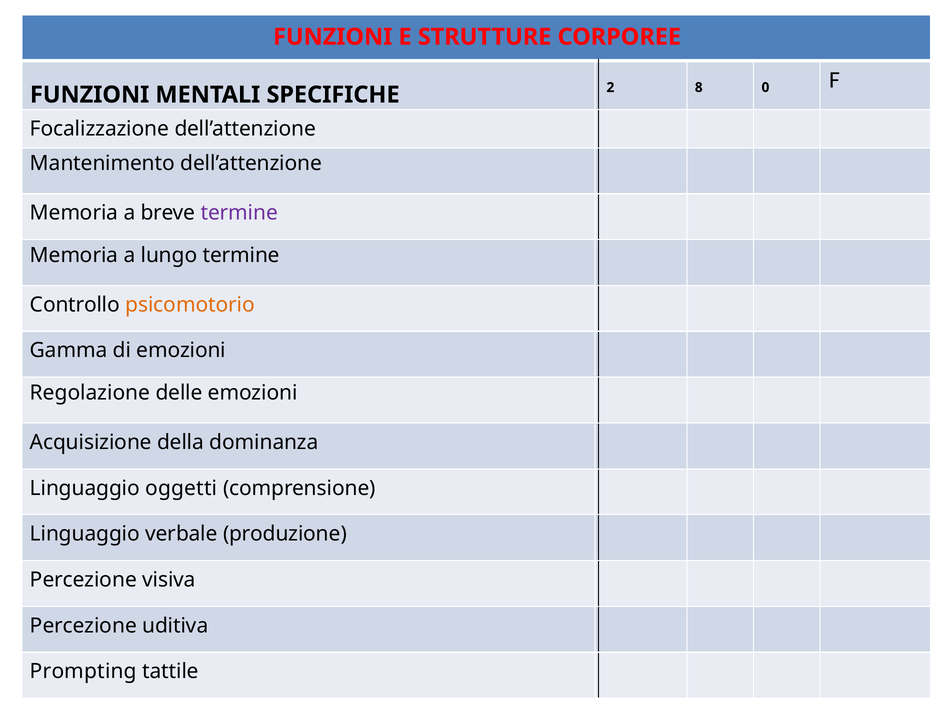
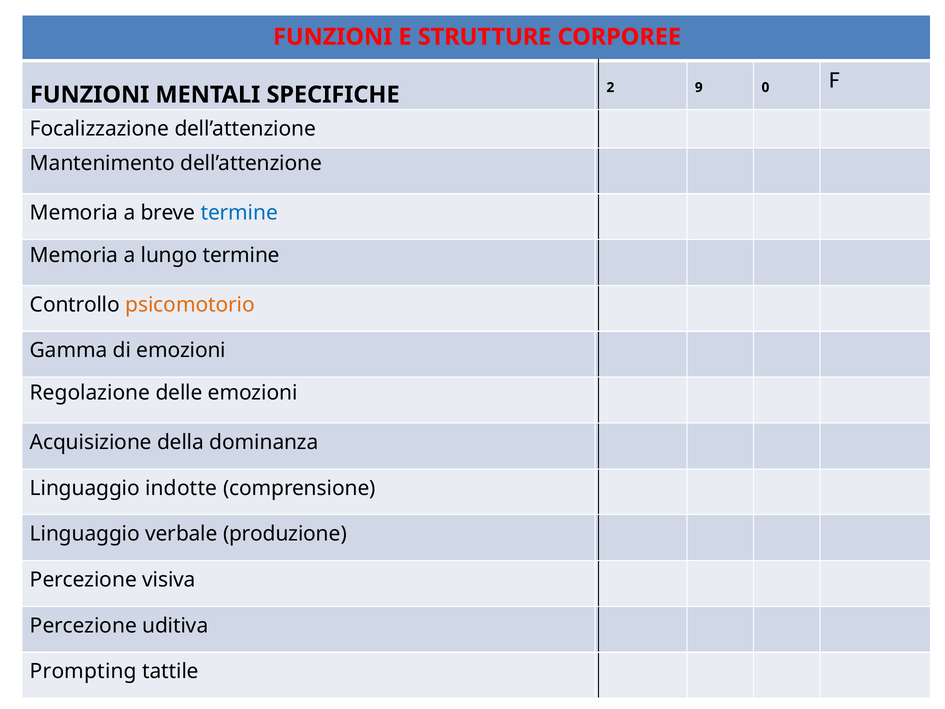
8: 8 -> 9
termine at (239, 213) colour: purple -> blue
oggetti: oggetti -> indotte
